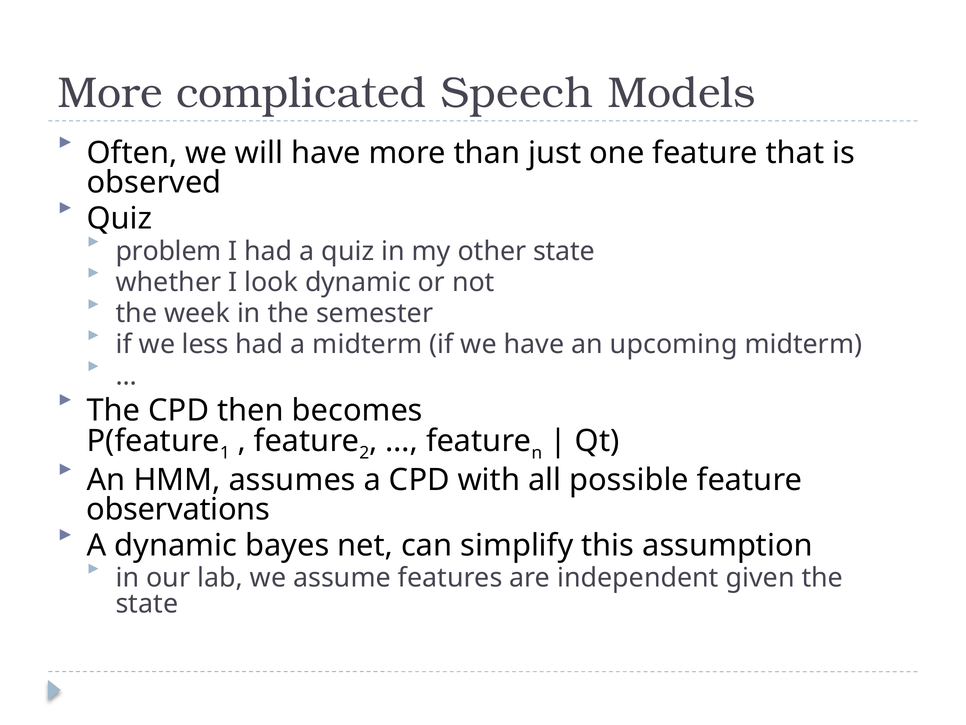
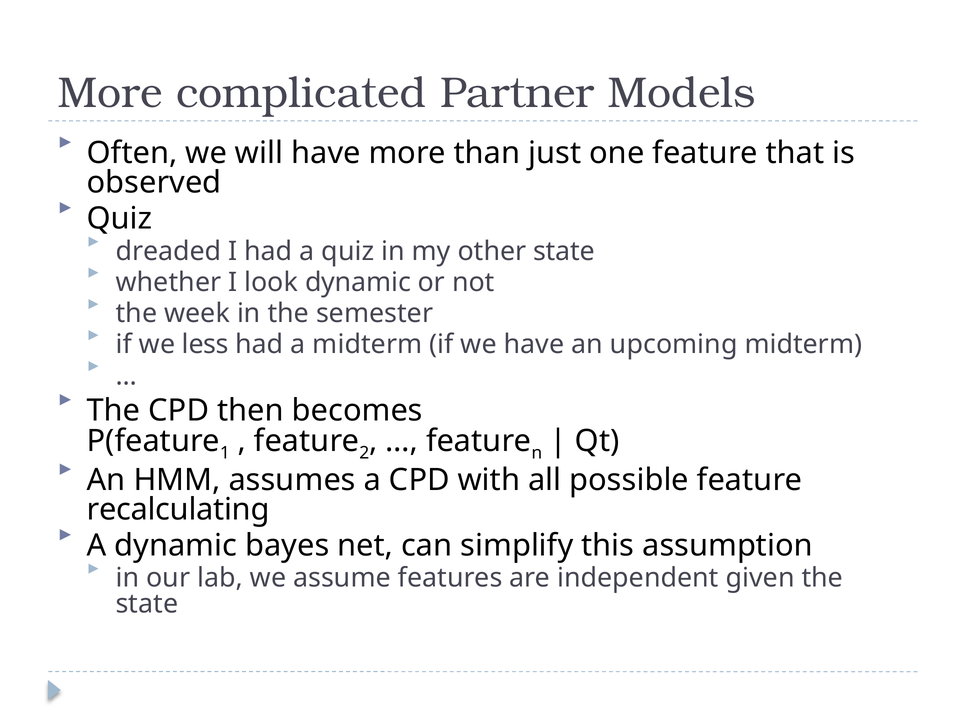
Speech: Speech -> Partner
problem: problem -> dreaded
observations: observations -> recalculating
